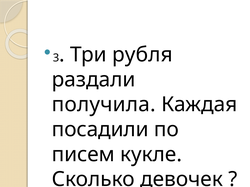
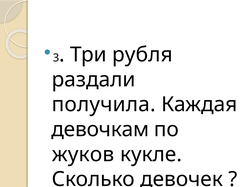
посадили: посадили -> девочкам
писем: писем -> жуков
